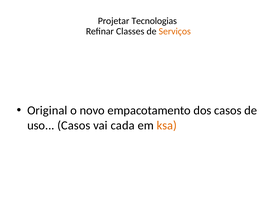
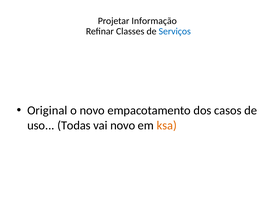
Tecnologias: Tecnologias -> Informação
Serviços colour: orange -> blue
uso Casos: Casos -> Todas
vai cada: cada -> novo
